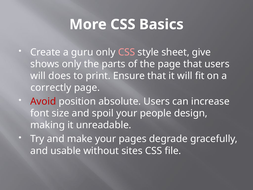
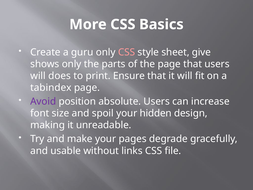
correctly: correctly -> tabindex
Avoid colour: red -> purple
people: people -> hidden
sites: sites -> links
